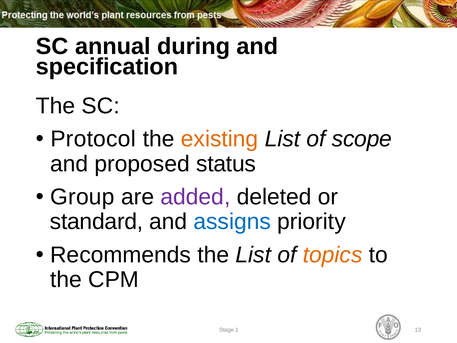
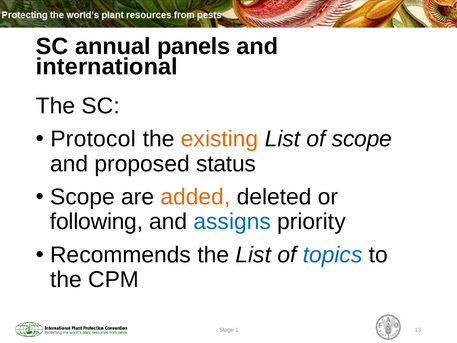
during: during -> panels
specification: specification -> international
Group at (82, 197): Group -> Scope
added colour: purple -> orange
standard: standard -> following
topics colour: orange -> blue
